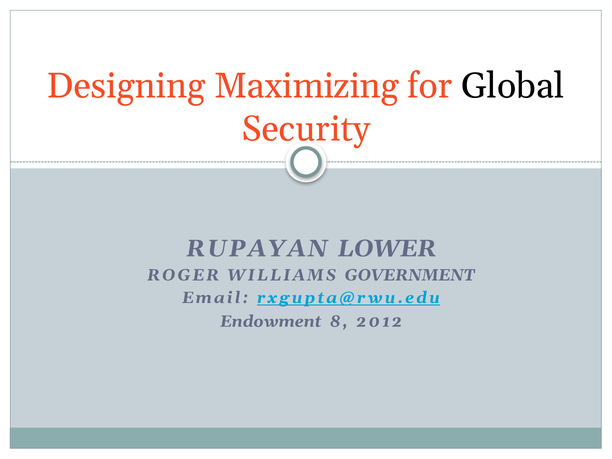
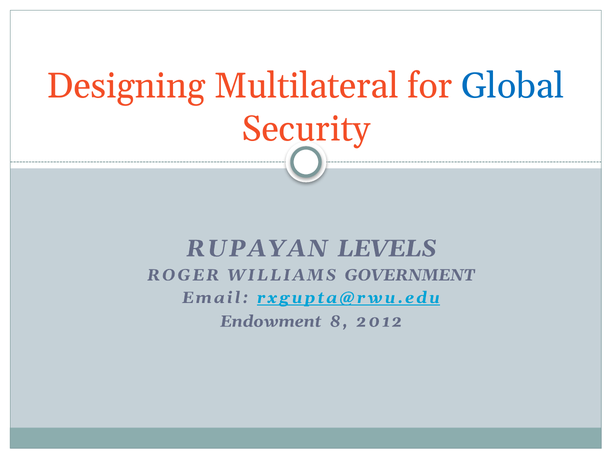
Maximizing: Maximizing -> Multilateral
Global colour: black -> blue
LOWER: LOWER -> LEVELS
